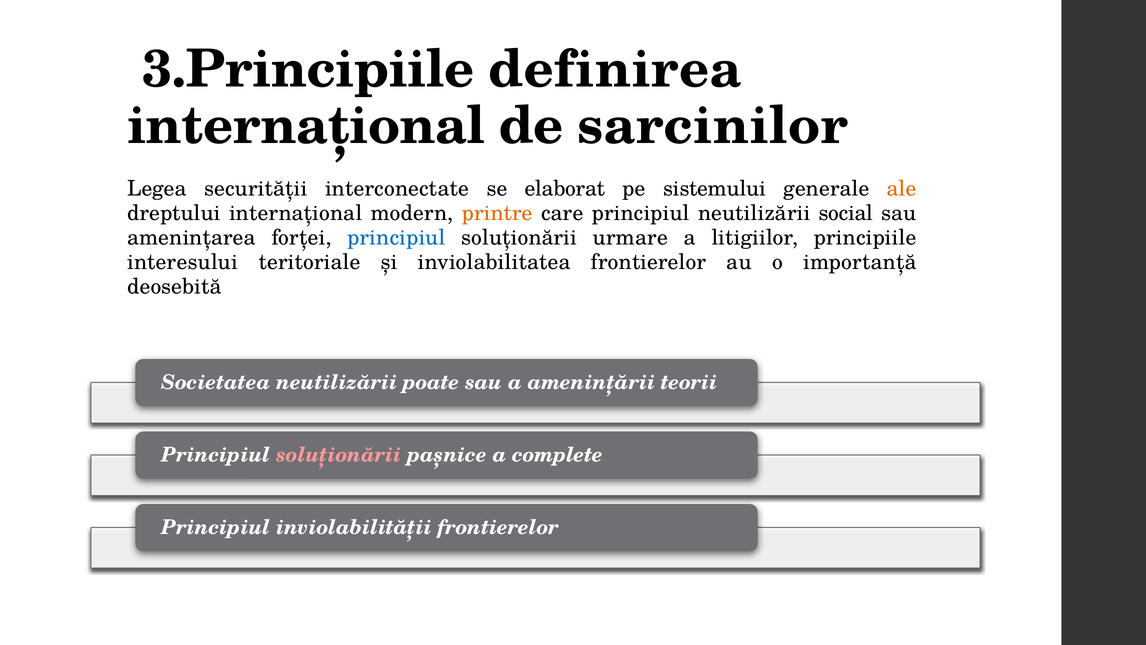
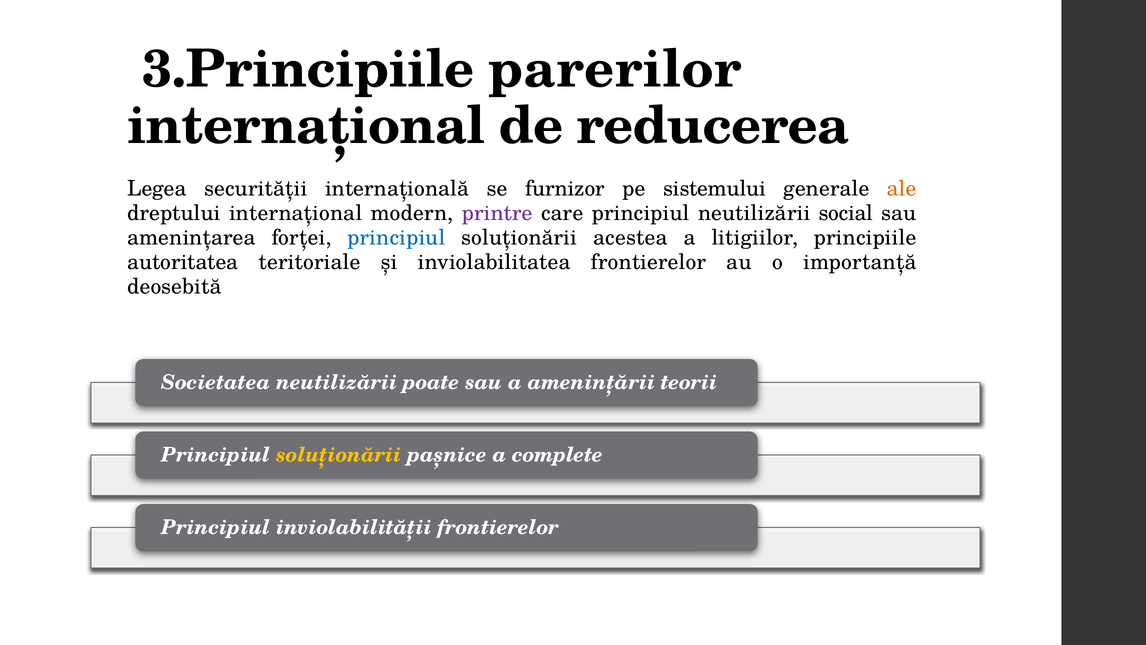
definirea: definirea -> parerilor
sarcinilor: sarcinilor -> reducerea
interconectate: interconectate -> internațională
elaborat: elaborat -> furnizor
printre colour: orange -> purple
urmare: urmare -> acestea
interesului: interesului -> autoritatea
soluționării at (339, 455) colour: pink -> yellow
